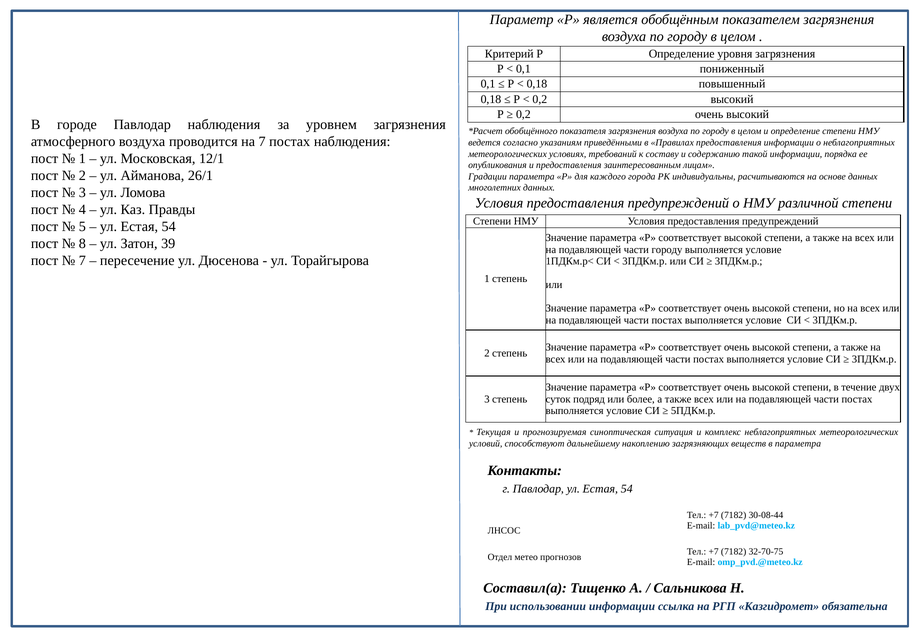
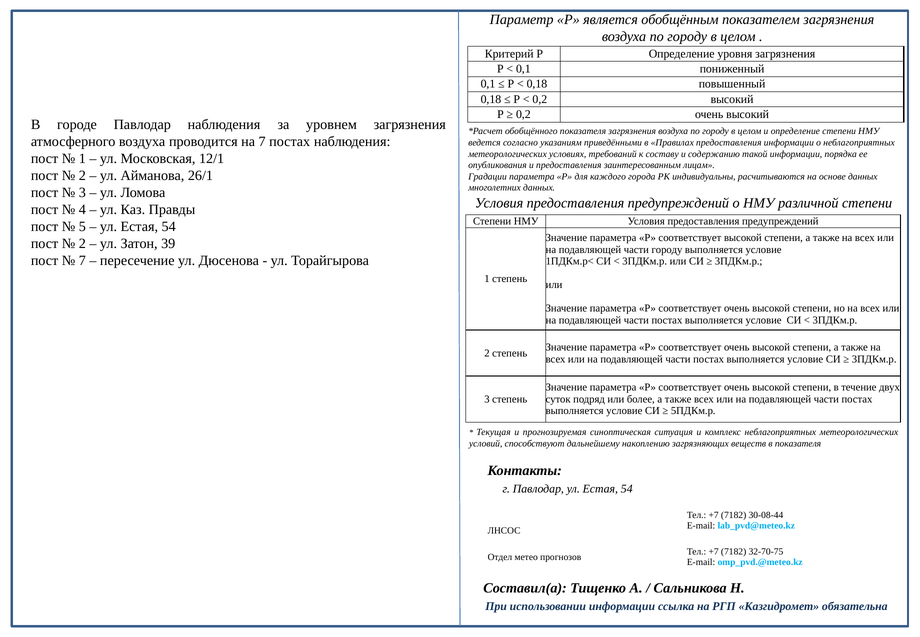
8 at (82, 244): 8 -> 2
в параметра: параметра -> показателя
